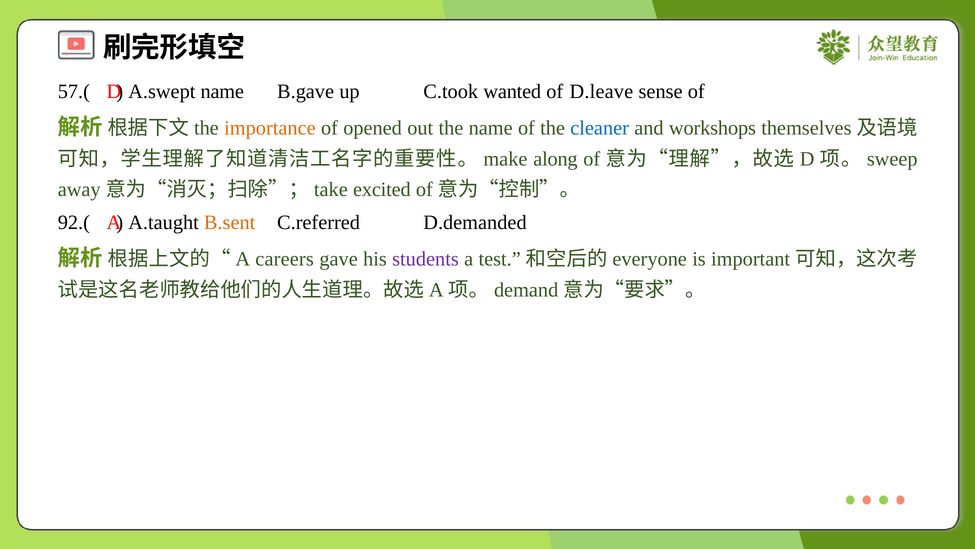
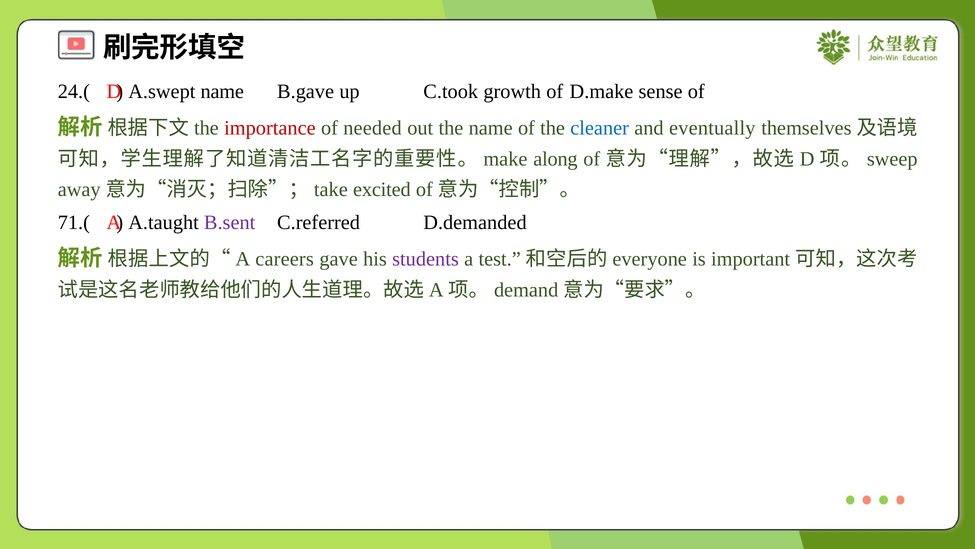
57.(: 57.( -> 24.(
wanted: wanted -> growth
D.leave: D.leave -> D.make
importance colour: orange -> red
opened: opened -> needed
workshops: workshops -> eventually
92.(: 92.( -> 71.(
B.sent colour: orange -> purple
